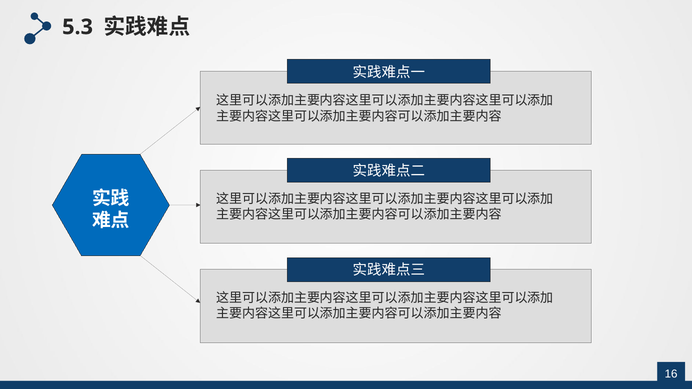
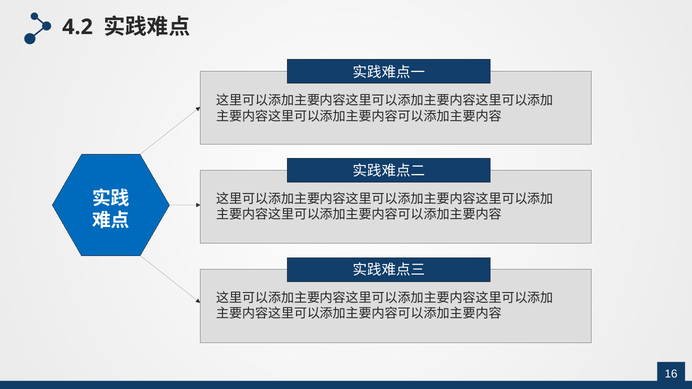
5.3: 5.3 -> 4.2
